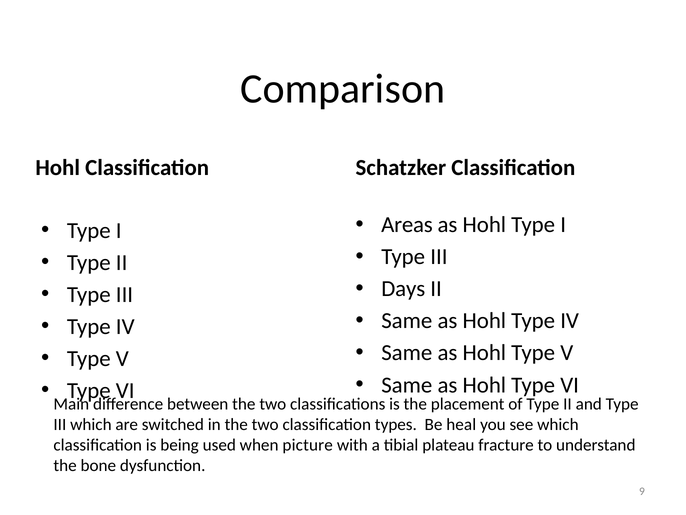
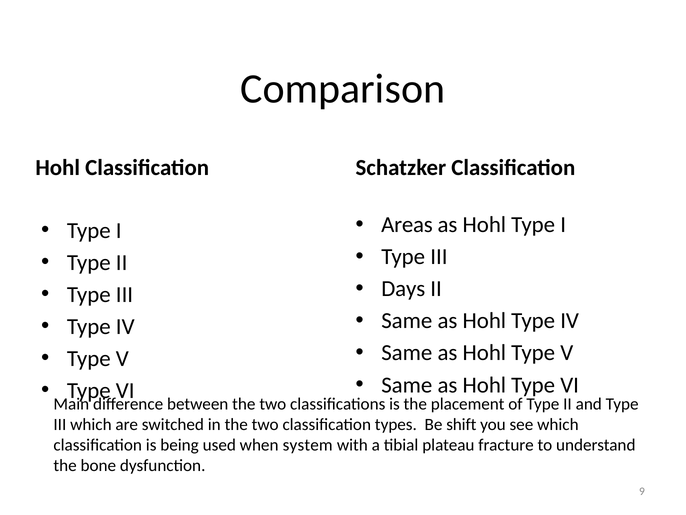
heal: heal -> shift
picture: picture -> system
